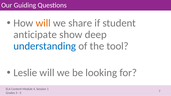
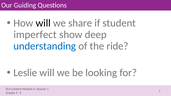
will at (43, 23) colour: orange -> black
anticipate: anticipate -> imperfect
tool: tool -> ride
